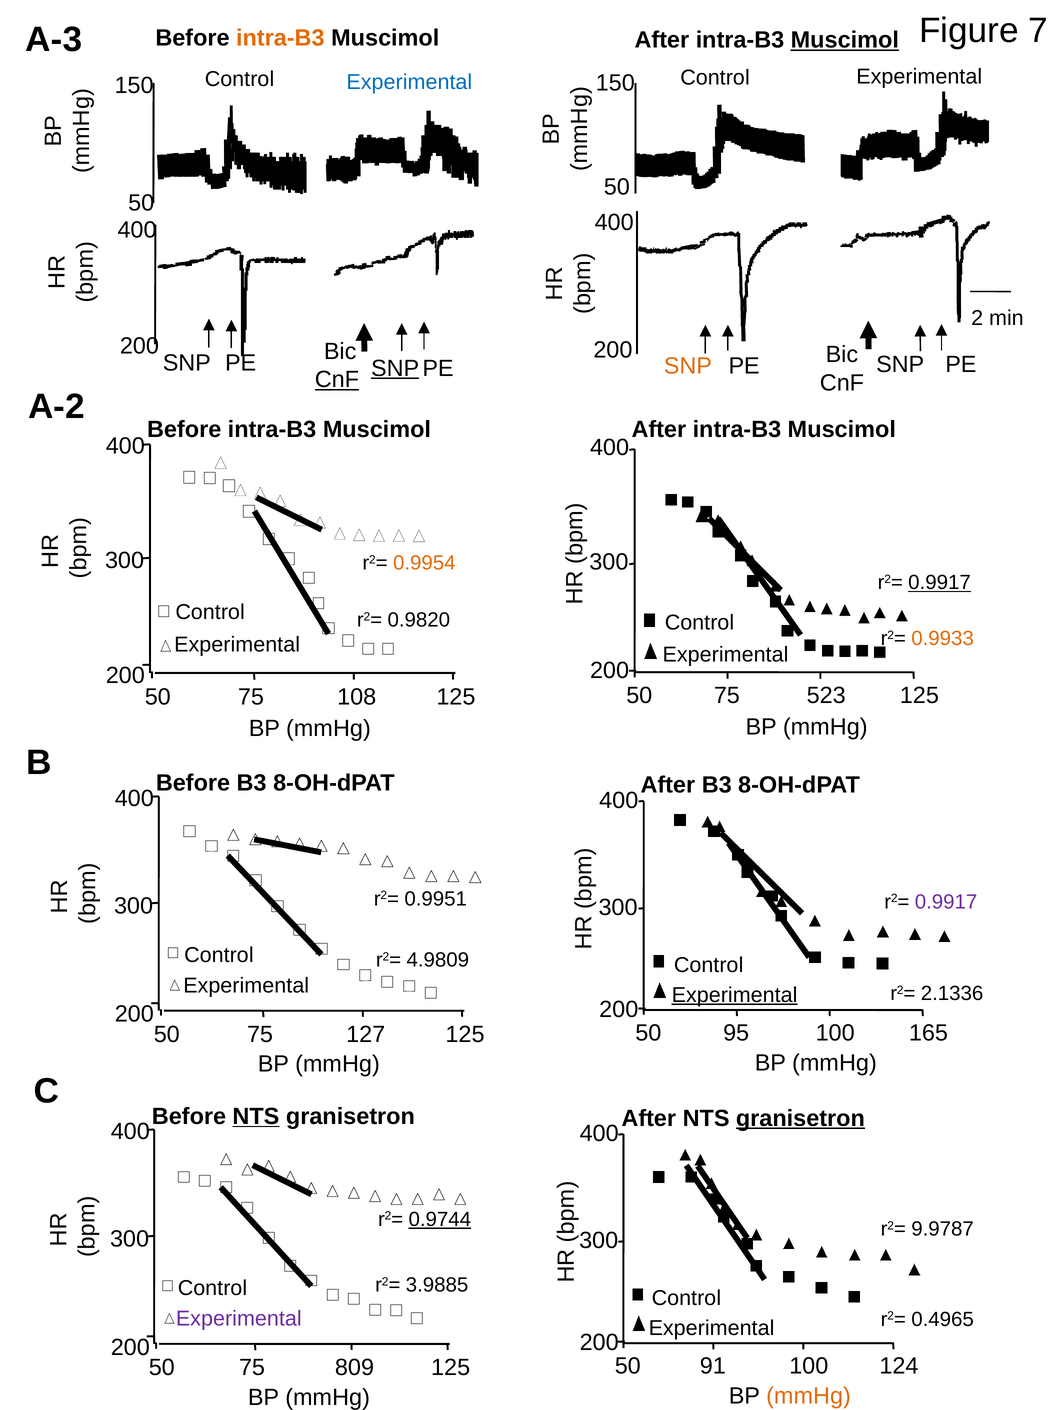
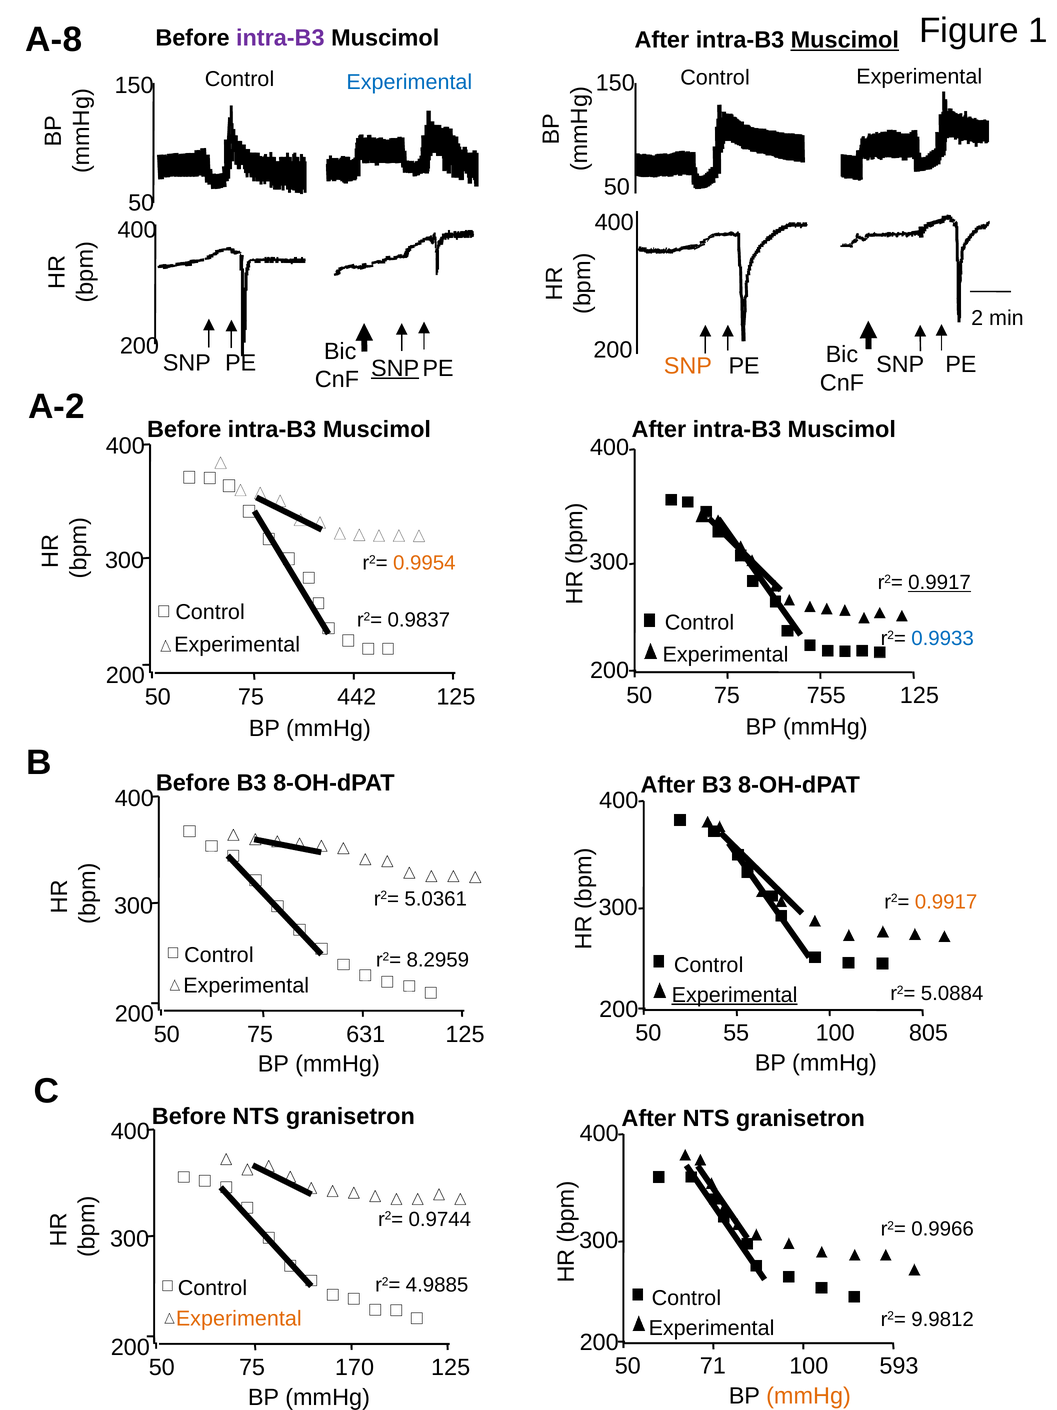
7: 7 -> 1
A-3: A-3 -> A-8
intra-B3 at (280, 38) colour: orange -> purple
CnF at (337, 379) underline: present -> none
0.9820: 0.9820 -> 0.9837
0.9933 colour: orange -> blue
523: 523 -> 755
108: 108 -> 442
0.9951: 0.9951 -> 5.0361
0.9917 at (946, 901) colour: purple -> orange
4.9809: 4.9809 -> 8.2959
2.1336: 2.1336 -> 5.0884
95: 95 -> 55
165: 165 -> 805
127: 127 -> 631
NTS at (256, 1116) underline: present -> none
granisetron at (800, 1118) underline: present -> none
0.9744 underline: present -> none
9.9787: 9.9787 -> 0.9966
3.9885: 3.9885 -> 4.9885
Experimental at (239, 1318) colour: purple -> orange
0.4965: 0.4965 -> 9.9812
91: 91 -> 71
124: 124 -> 593
809: 809 -> 170
